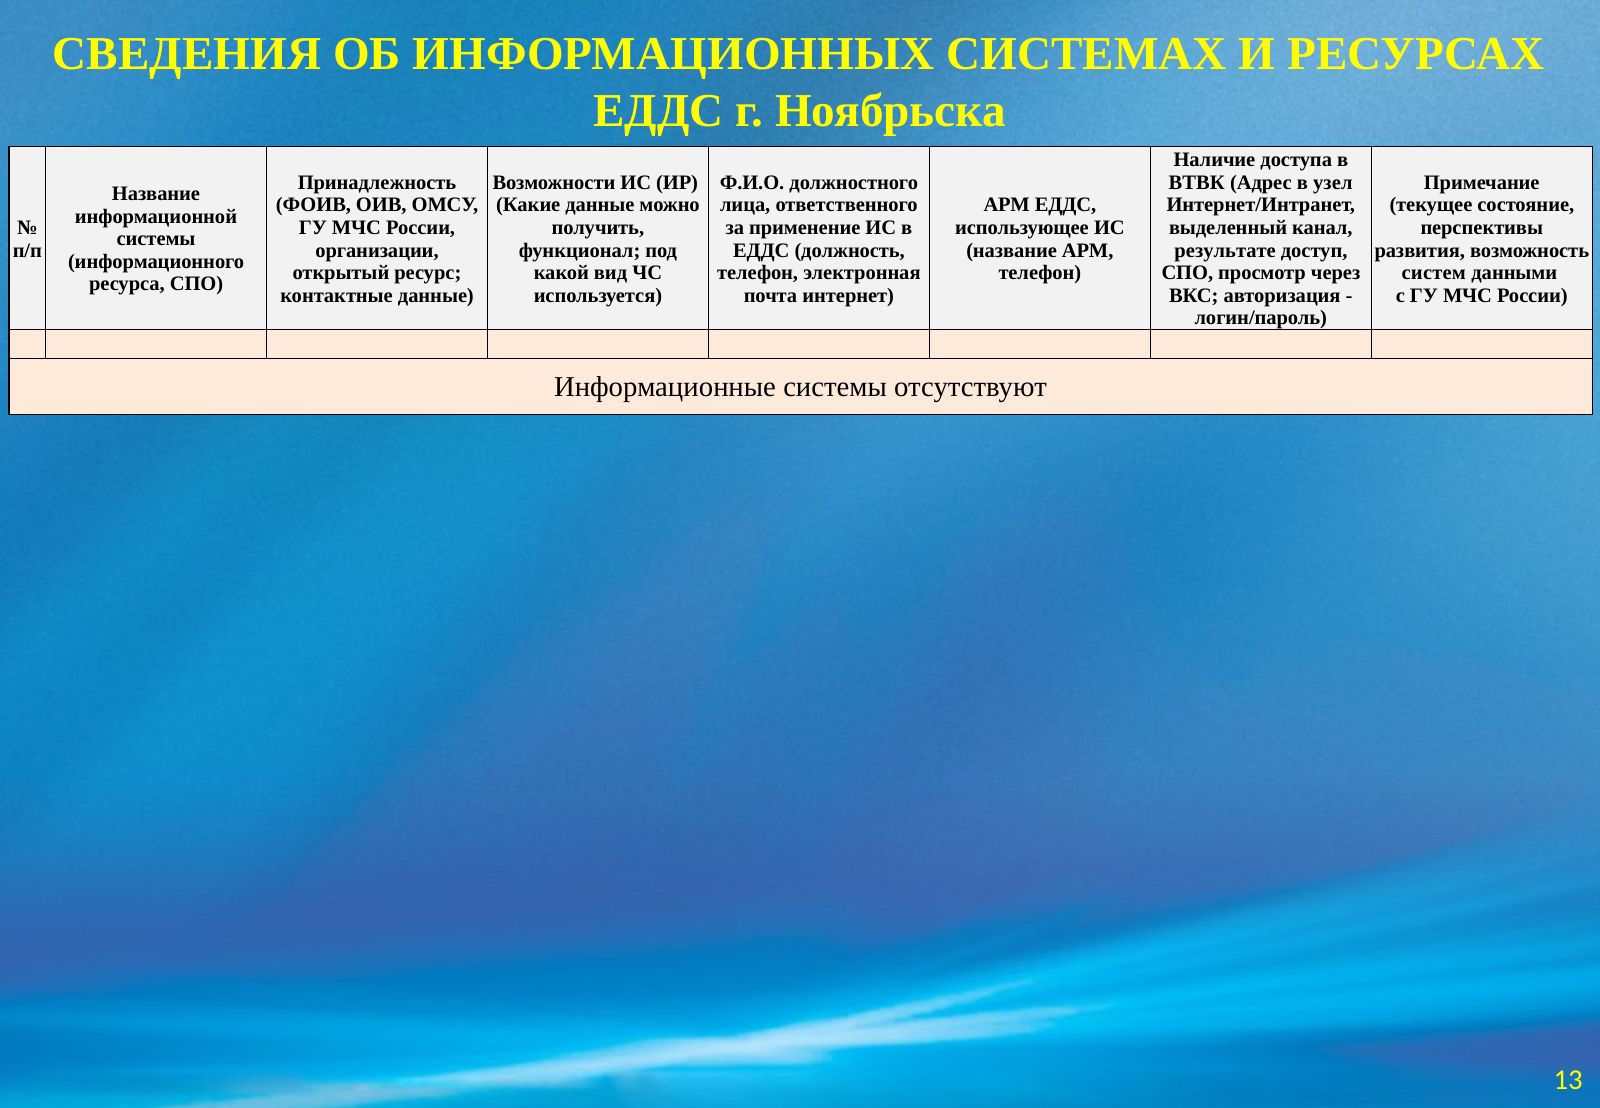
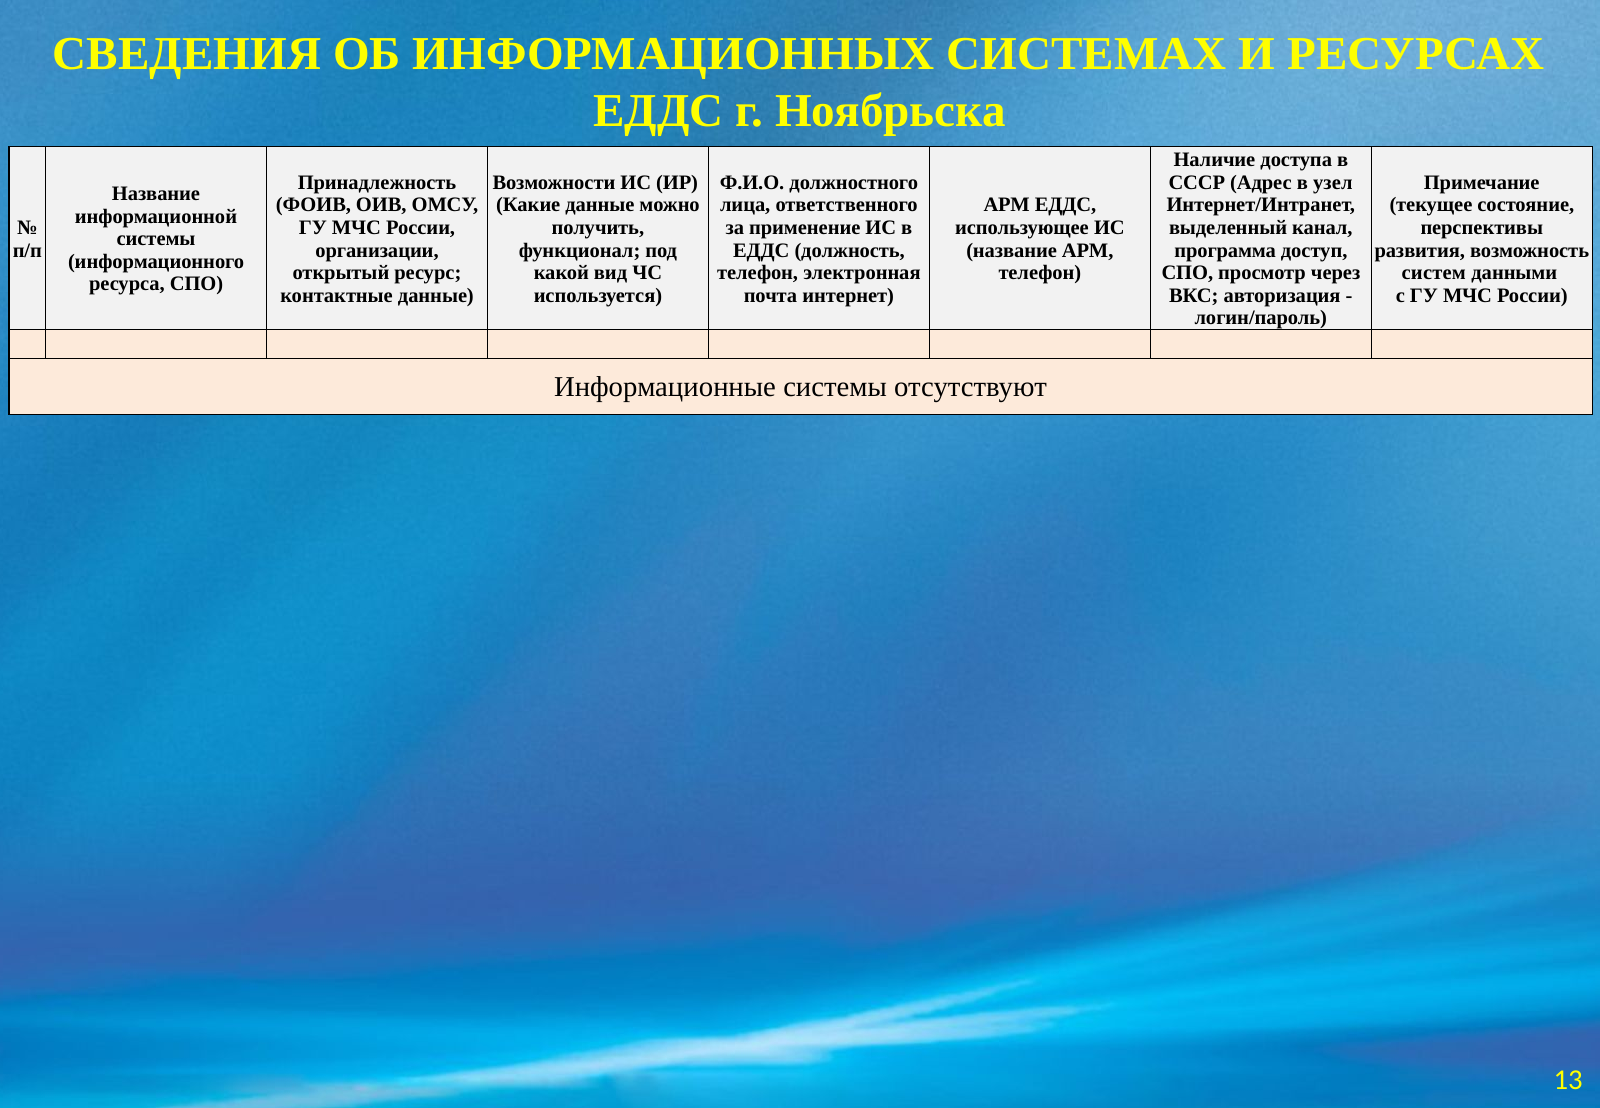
ВТВК: ВТВК -> СССР
результате: результате -> программа
